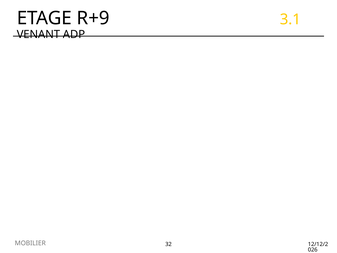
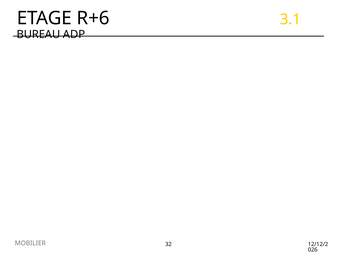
R+9: R+9 -> R+6
VENANT: VENANT -> BUREAU
